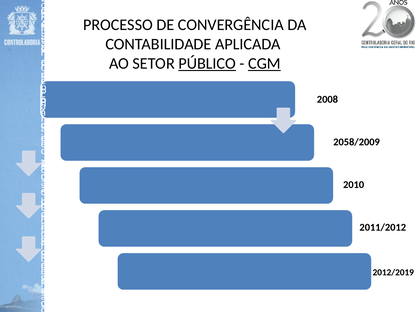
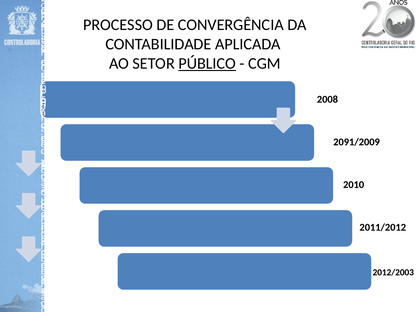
CGM underline: present -> none
2058/2009: 2058/2009 -> 2091/2009
2012/2019: 2012/2019 -> 2012/2003
